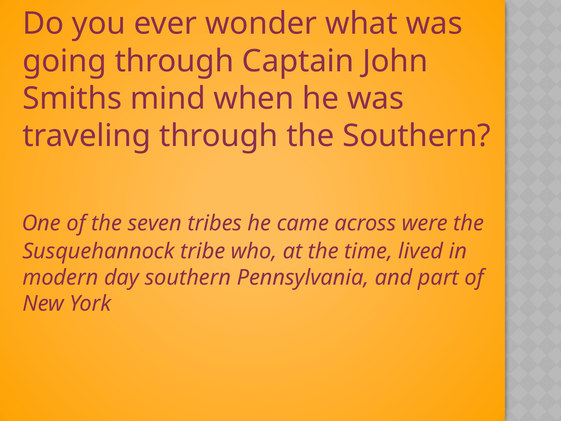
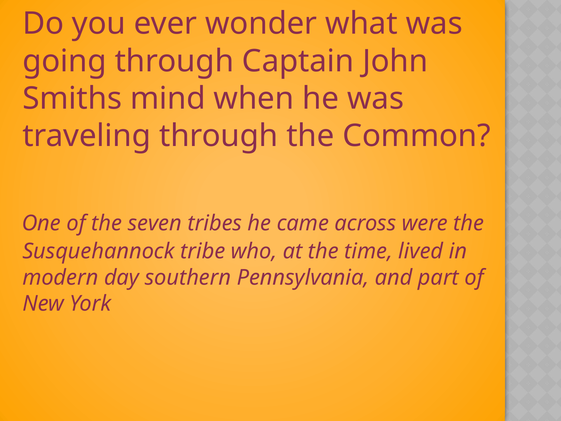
the Southern: Southern -> Common
